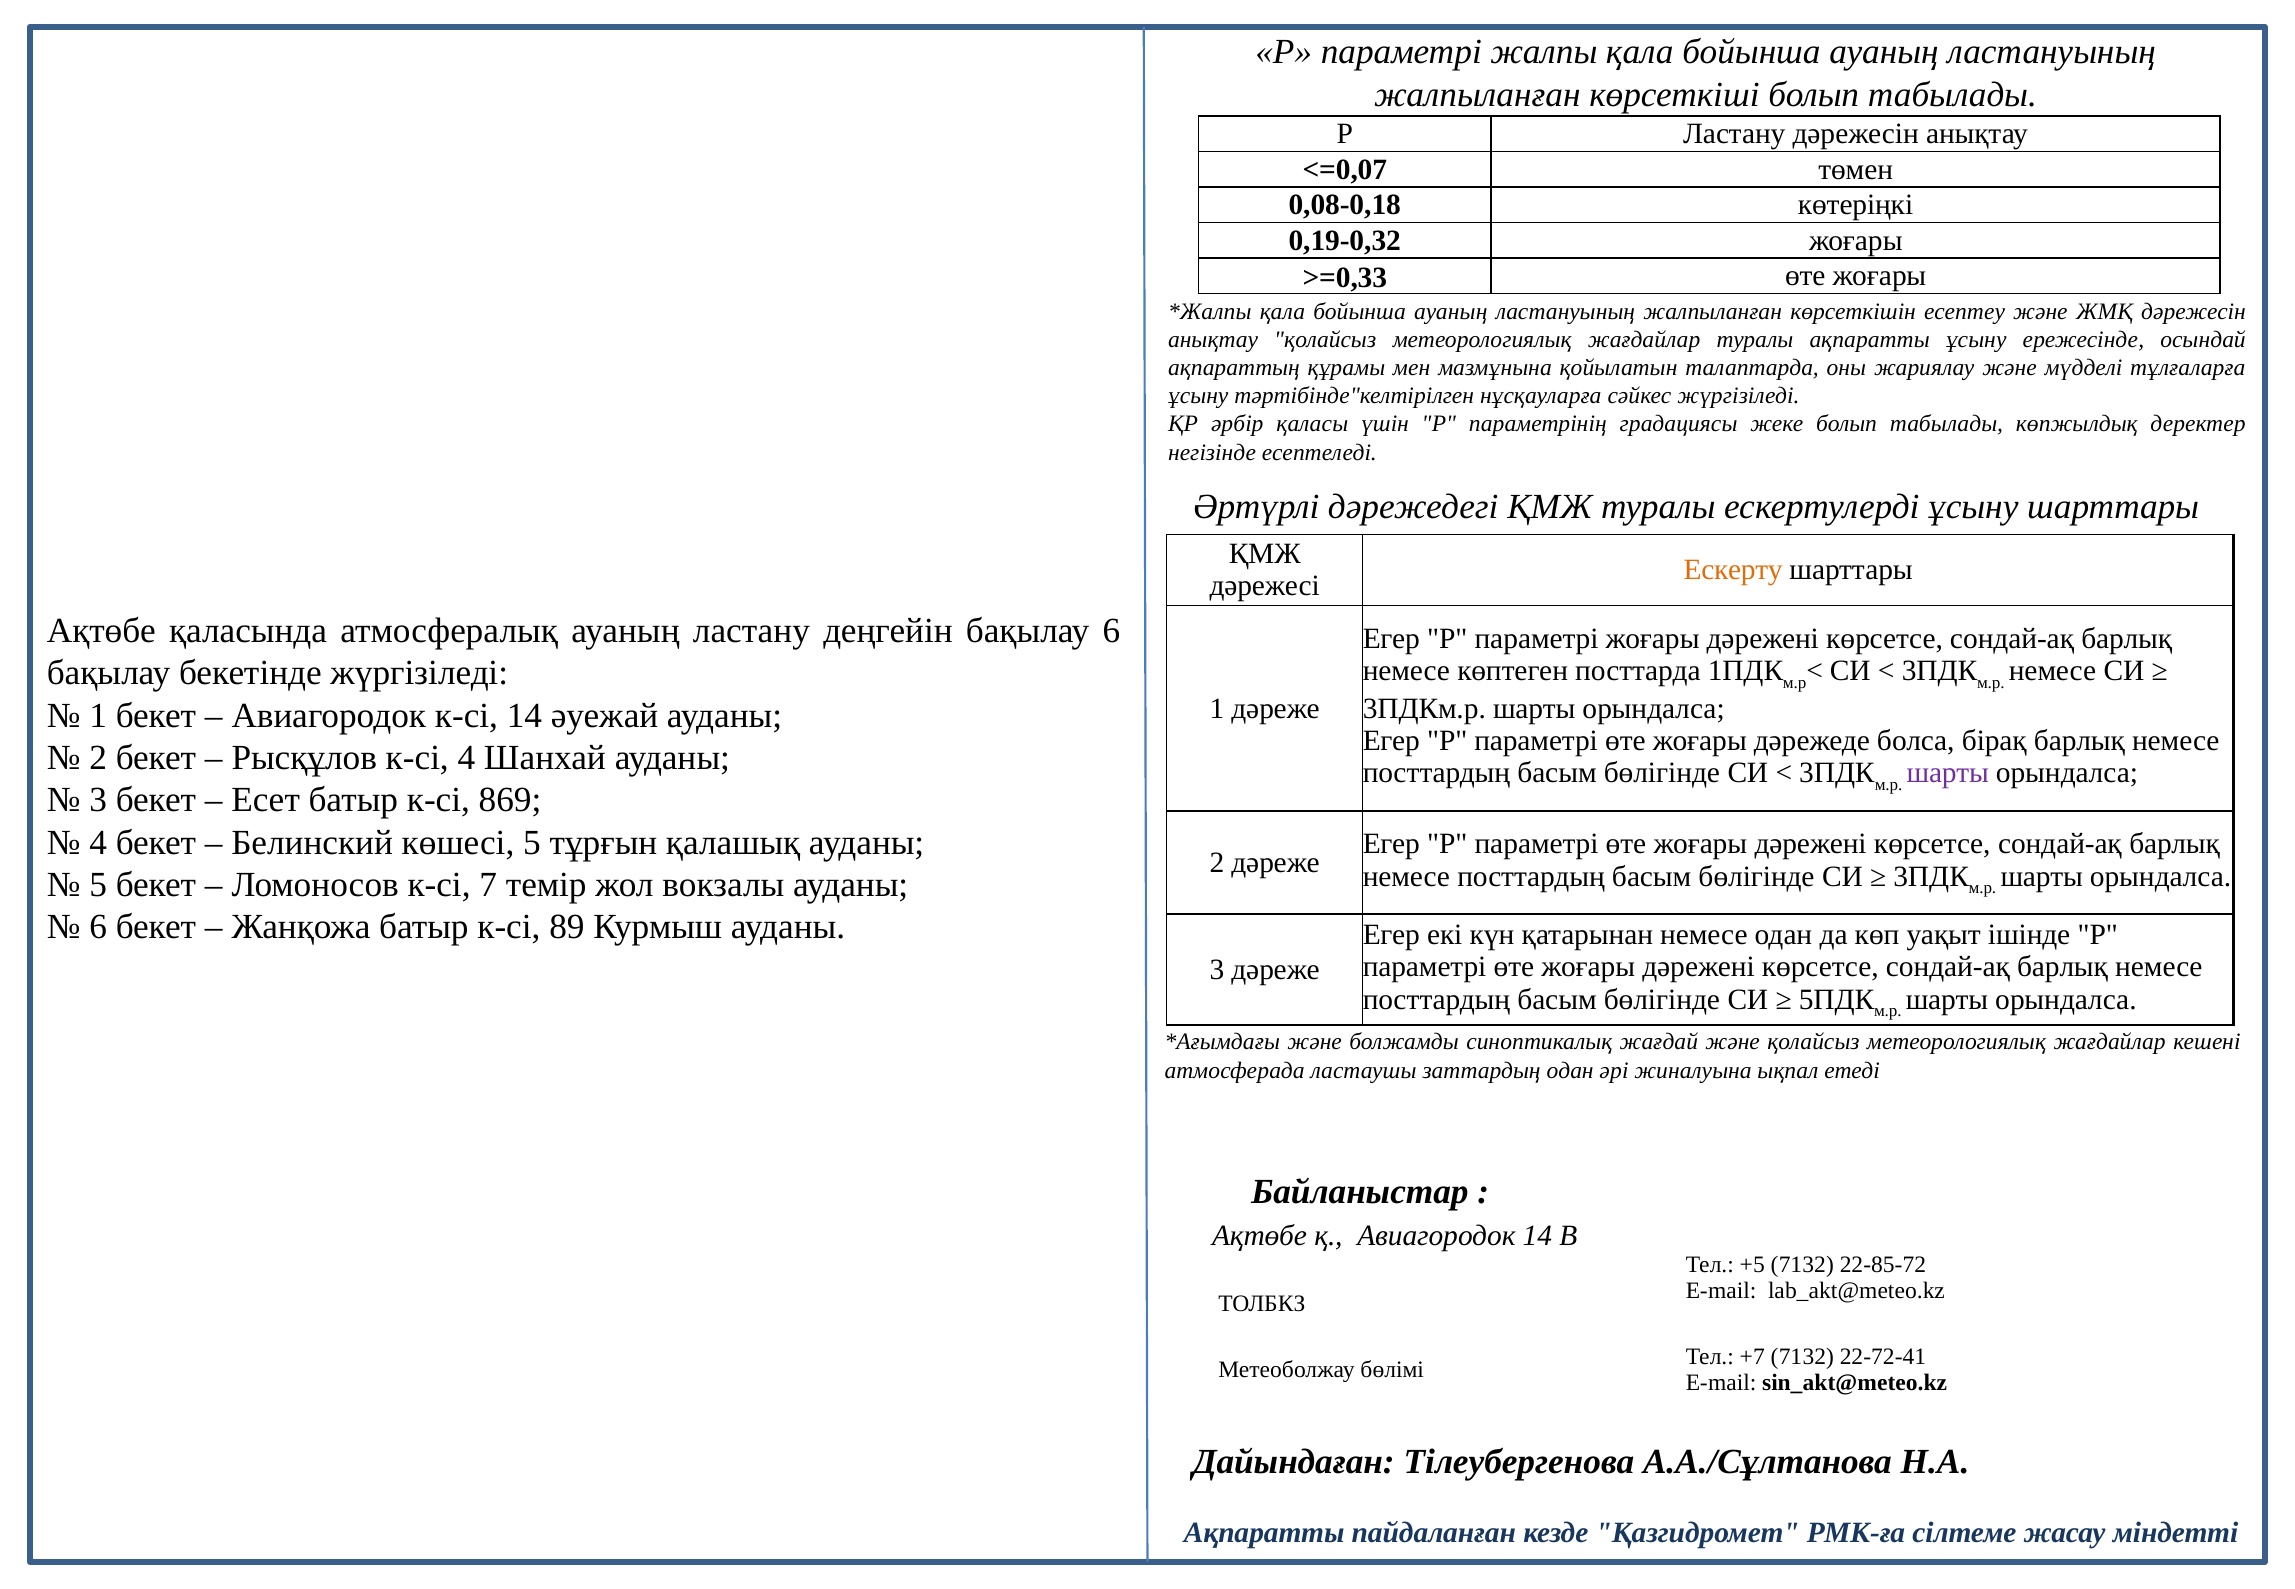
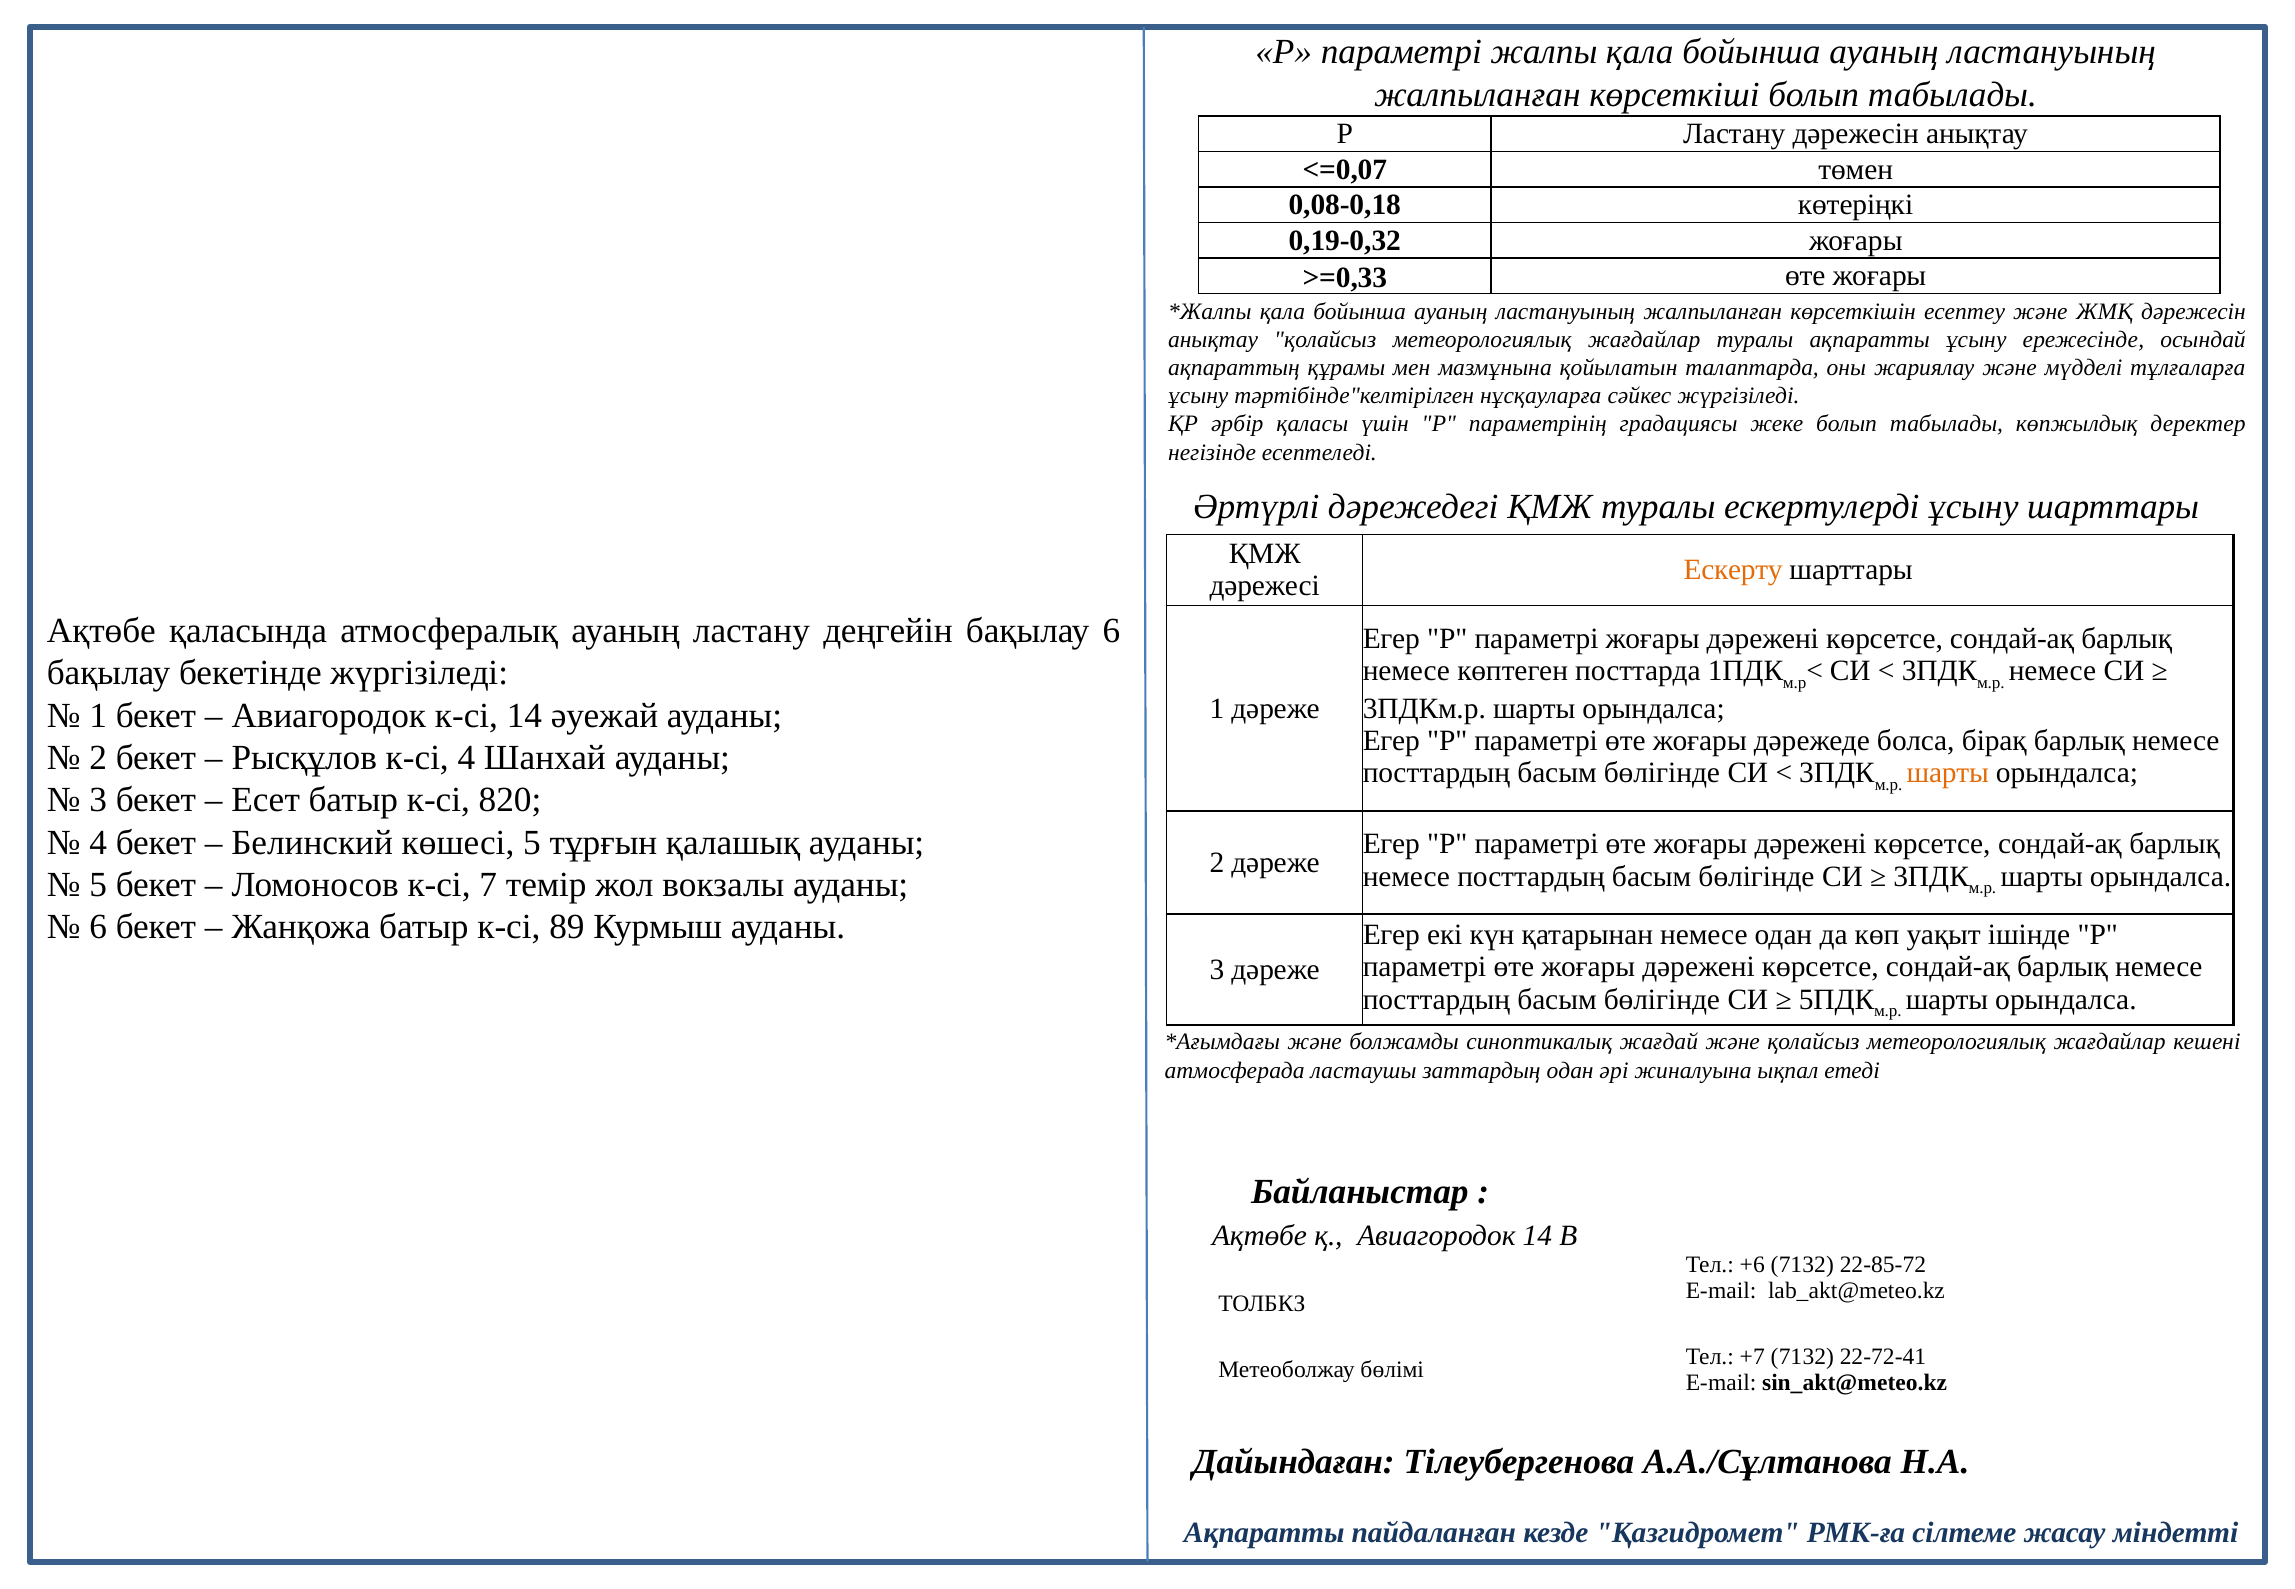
шарты at (1948, 773) colour: purple -> orange
869: 869 -> 820
+5: +5 -> +6
